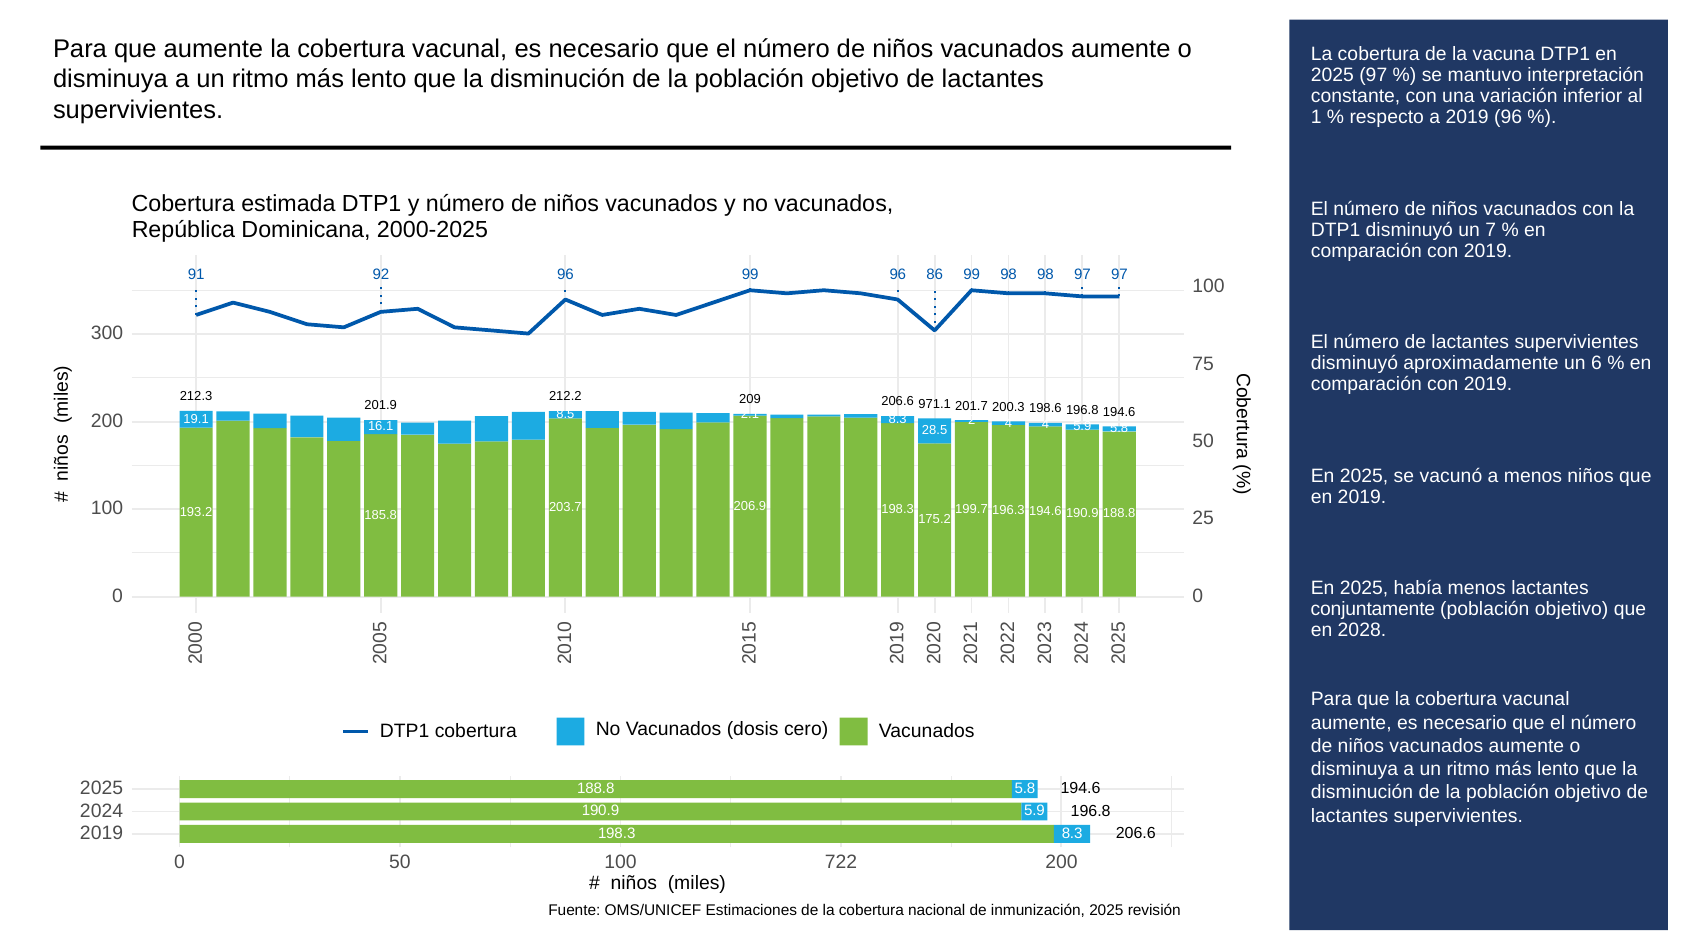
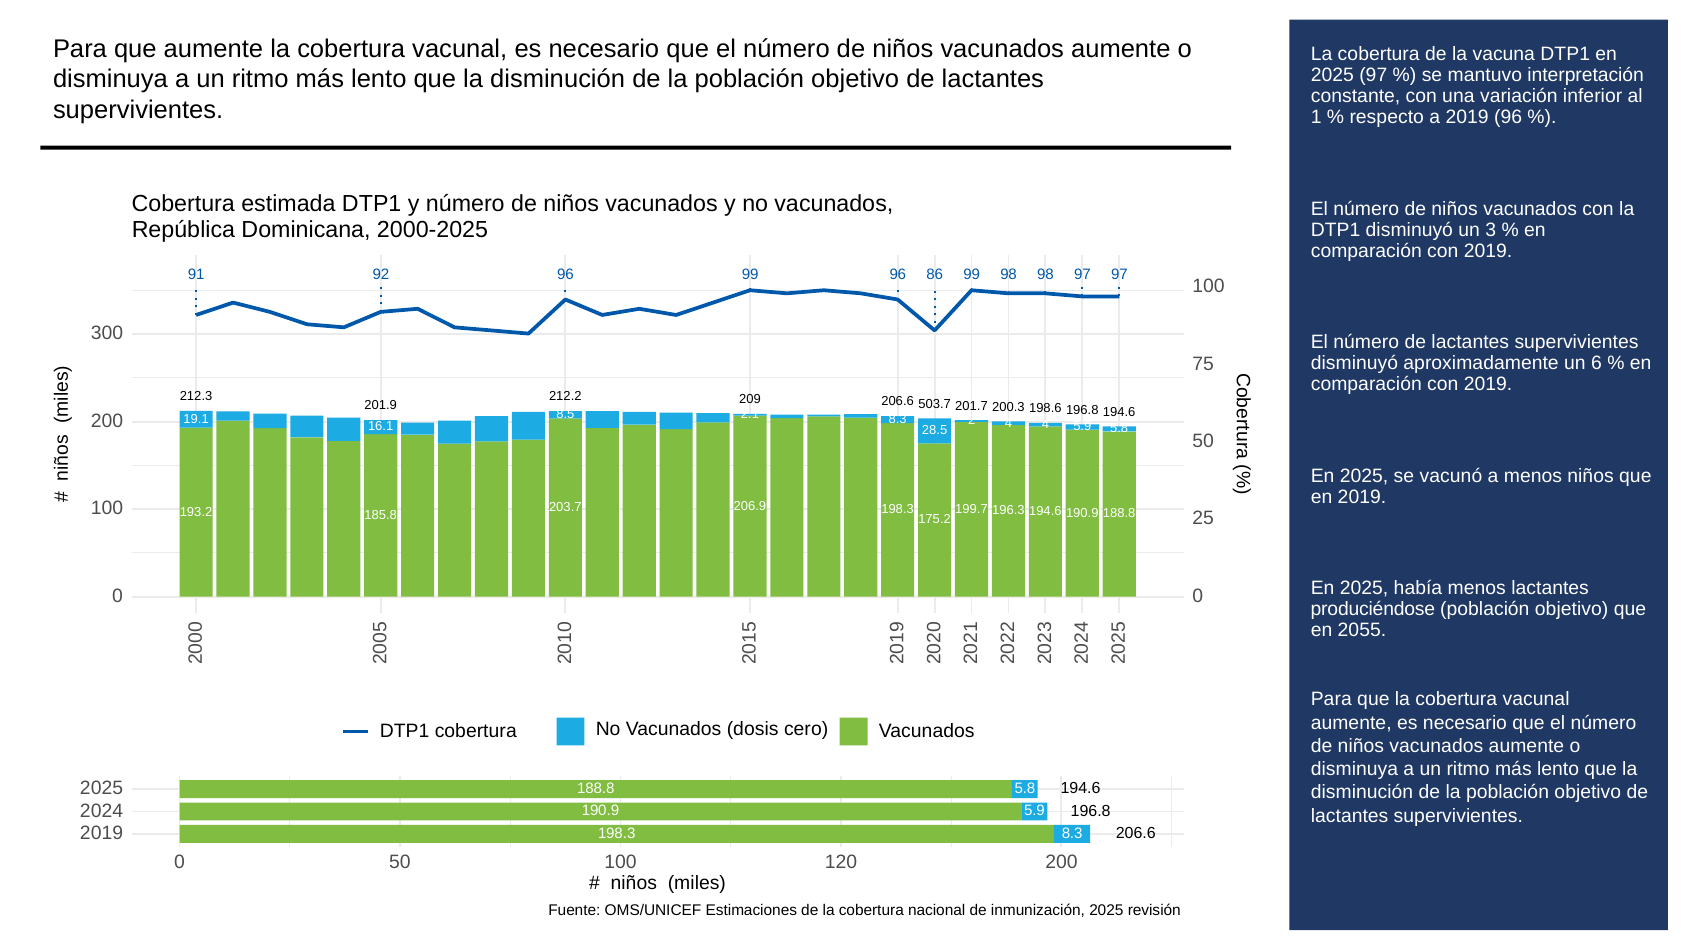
un 7: 7 -> 3
971.1: 971.1 -> 503.7
conjuntamente: conjuntamente -> produciéndose
2028: 2028 -> 2055
722: 722 -> 120
